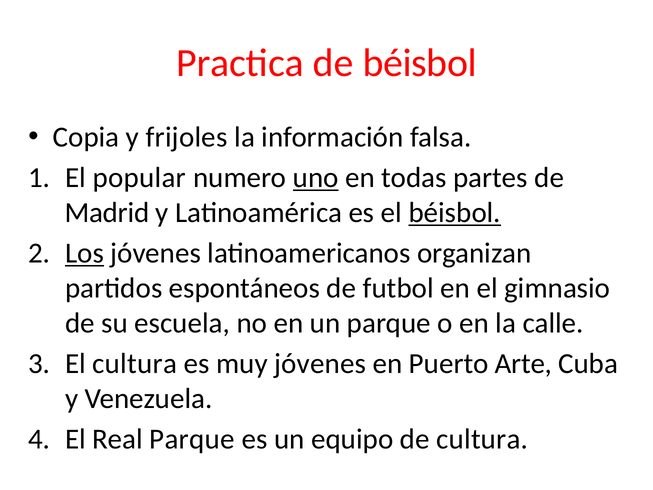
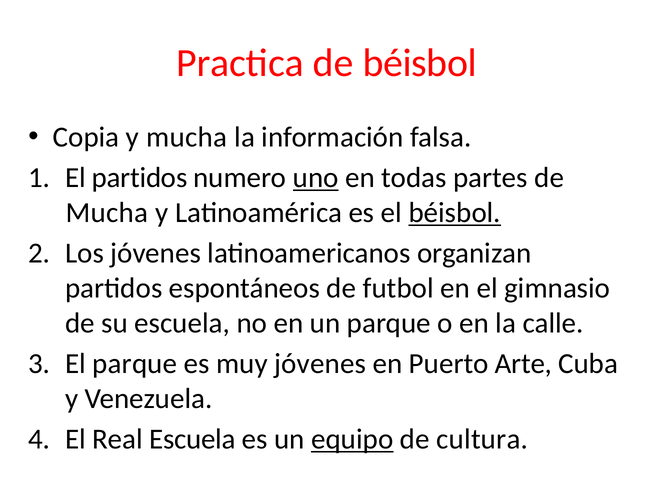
y frijoles: frijoles -> mucha
El popular: popular -> partidos
Madrid at (107, 213): Madrid -> Mucha
Los underline: present -> none
El cultura: cultura -> parque
Real Parque: Parque -> Escuela
equipo underline: none -> present
